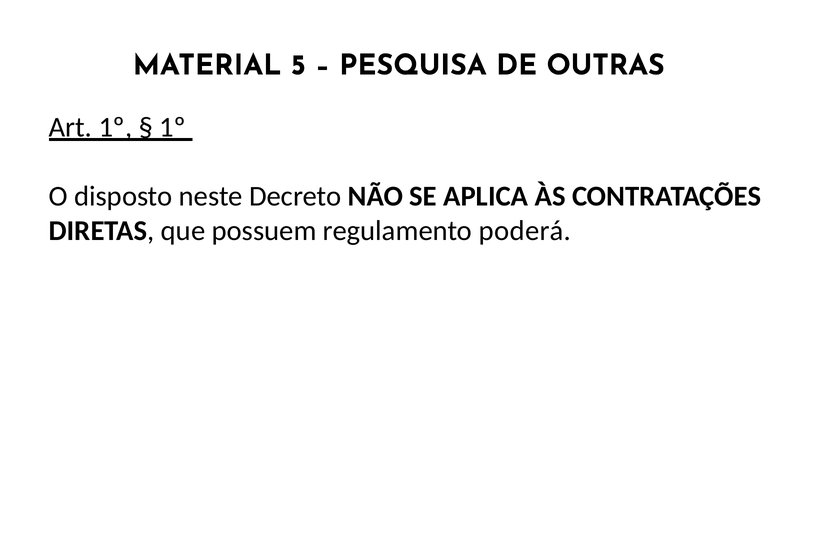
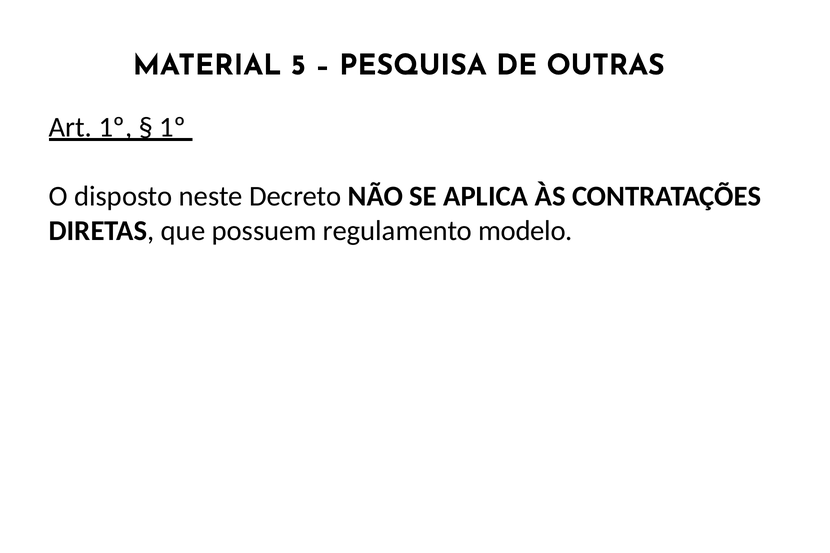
poderá: poderá -> modelo
